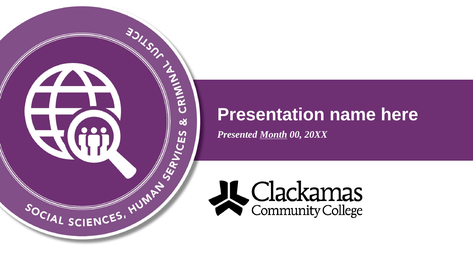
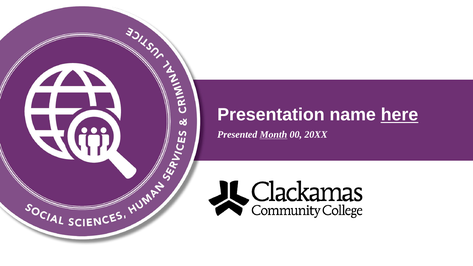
here underline: none -> present
